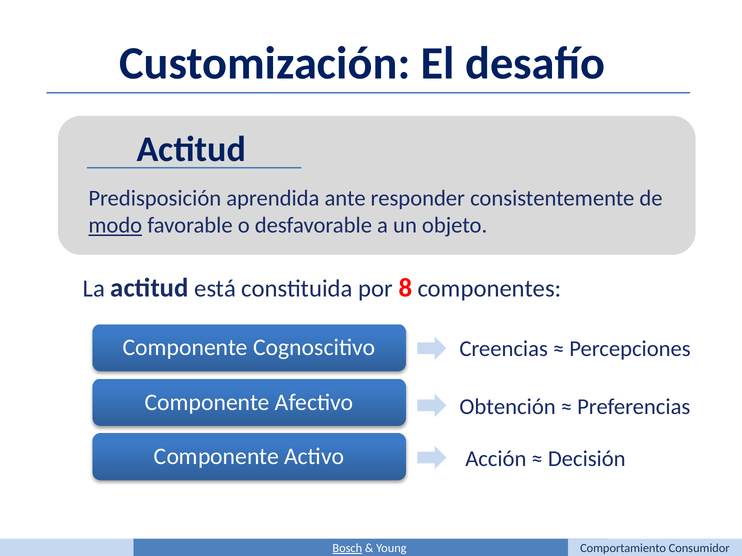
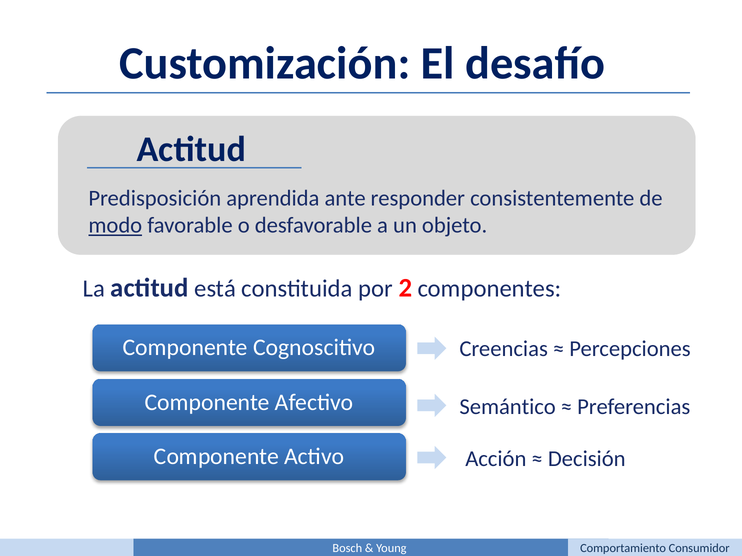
8: 8 -> 2
Obtención: Obtención -> Semántico
Bosch underline: present -> none
